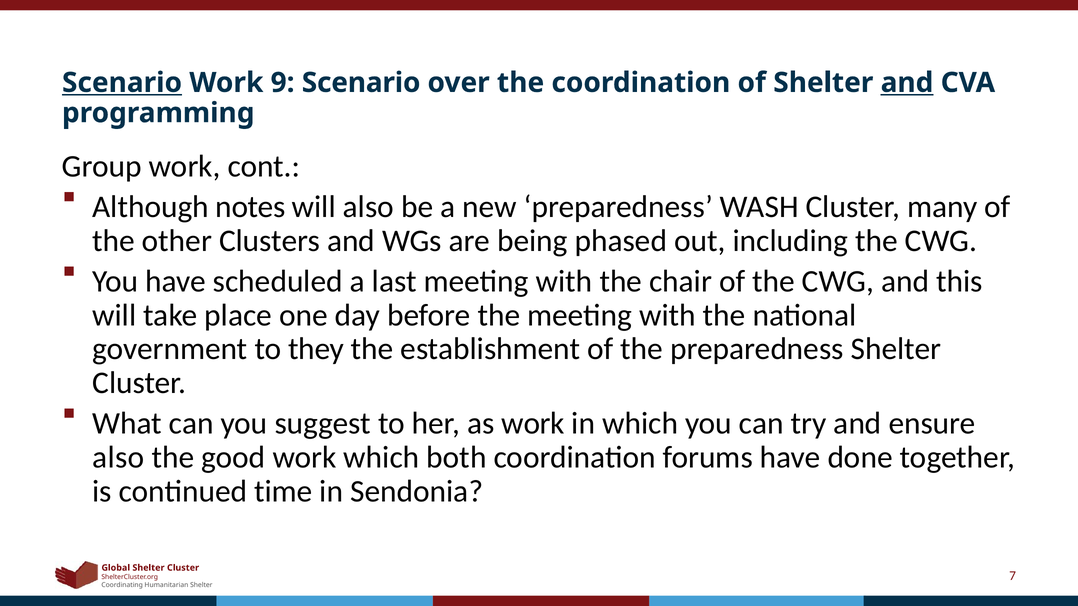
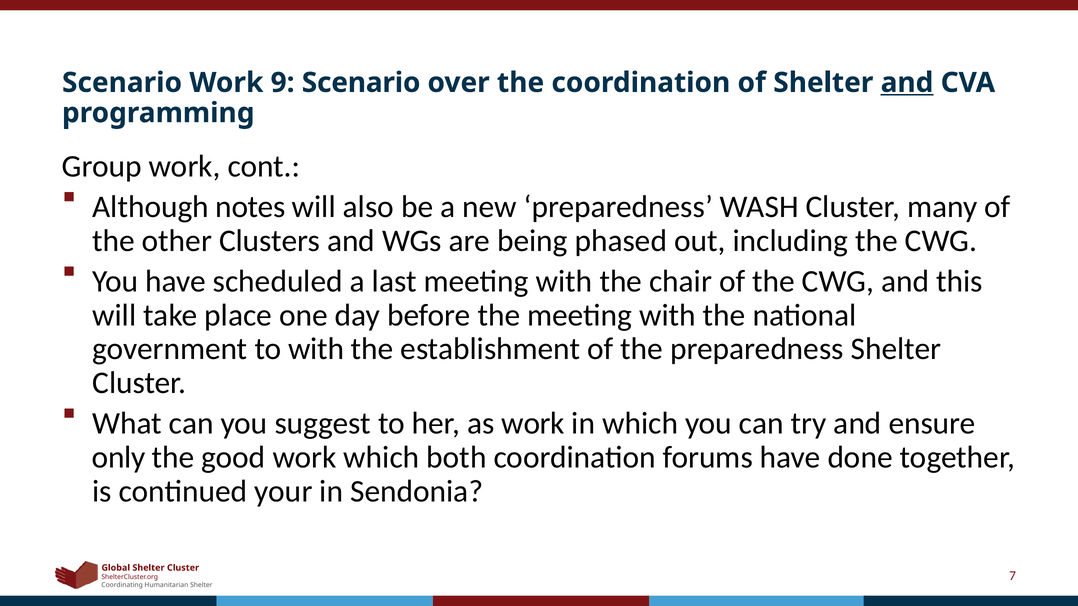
Scenario at (122, 83) underline: present -> none
to they: they -> with
also at (118, 458): also -> only
time: time -> your
